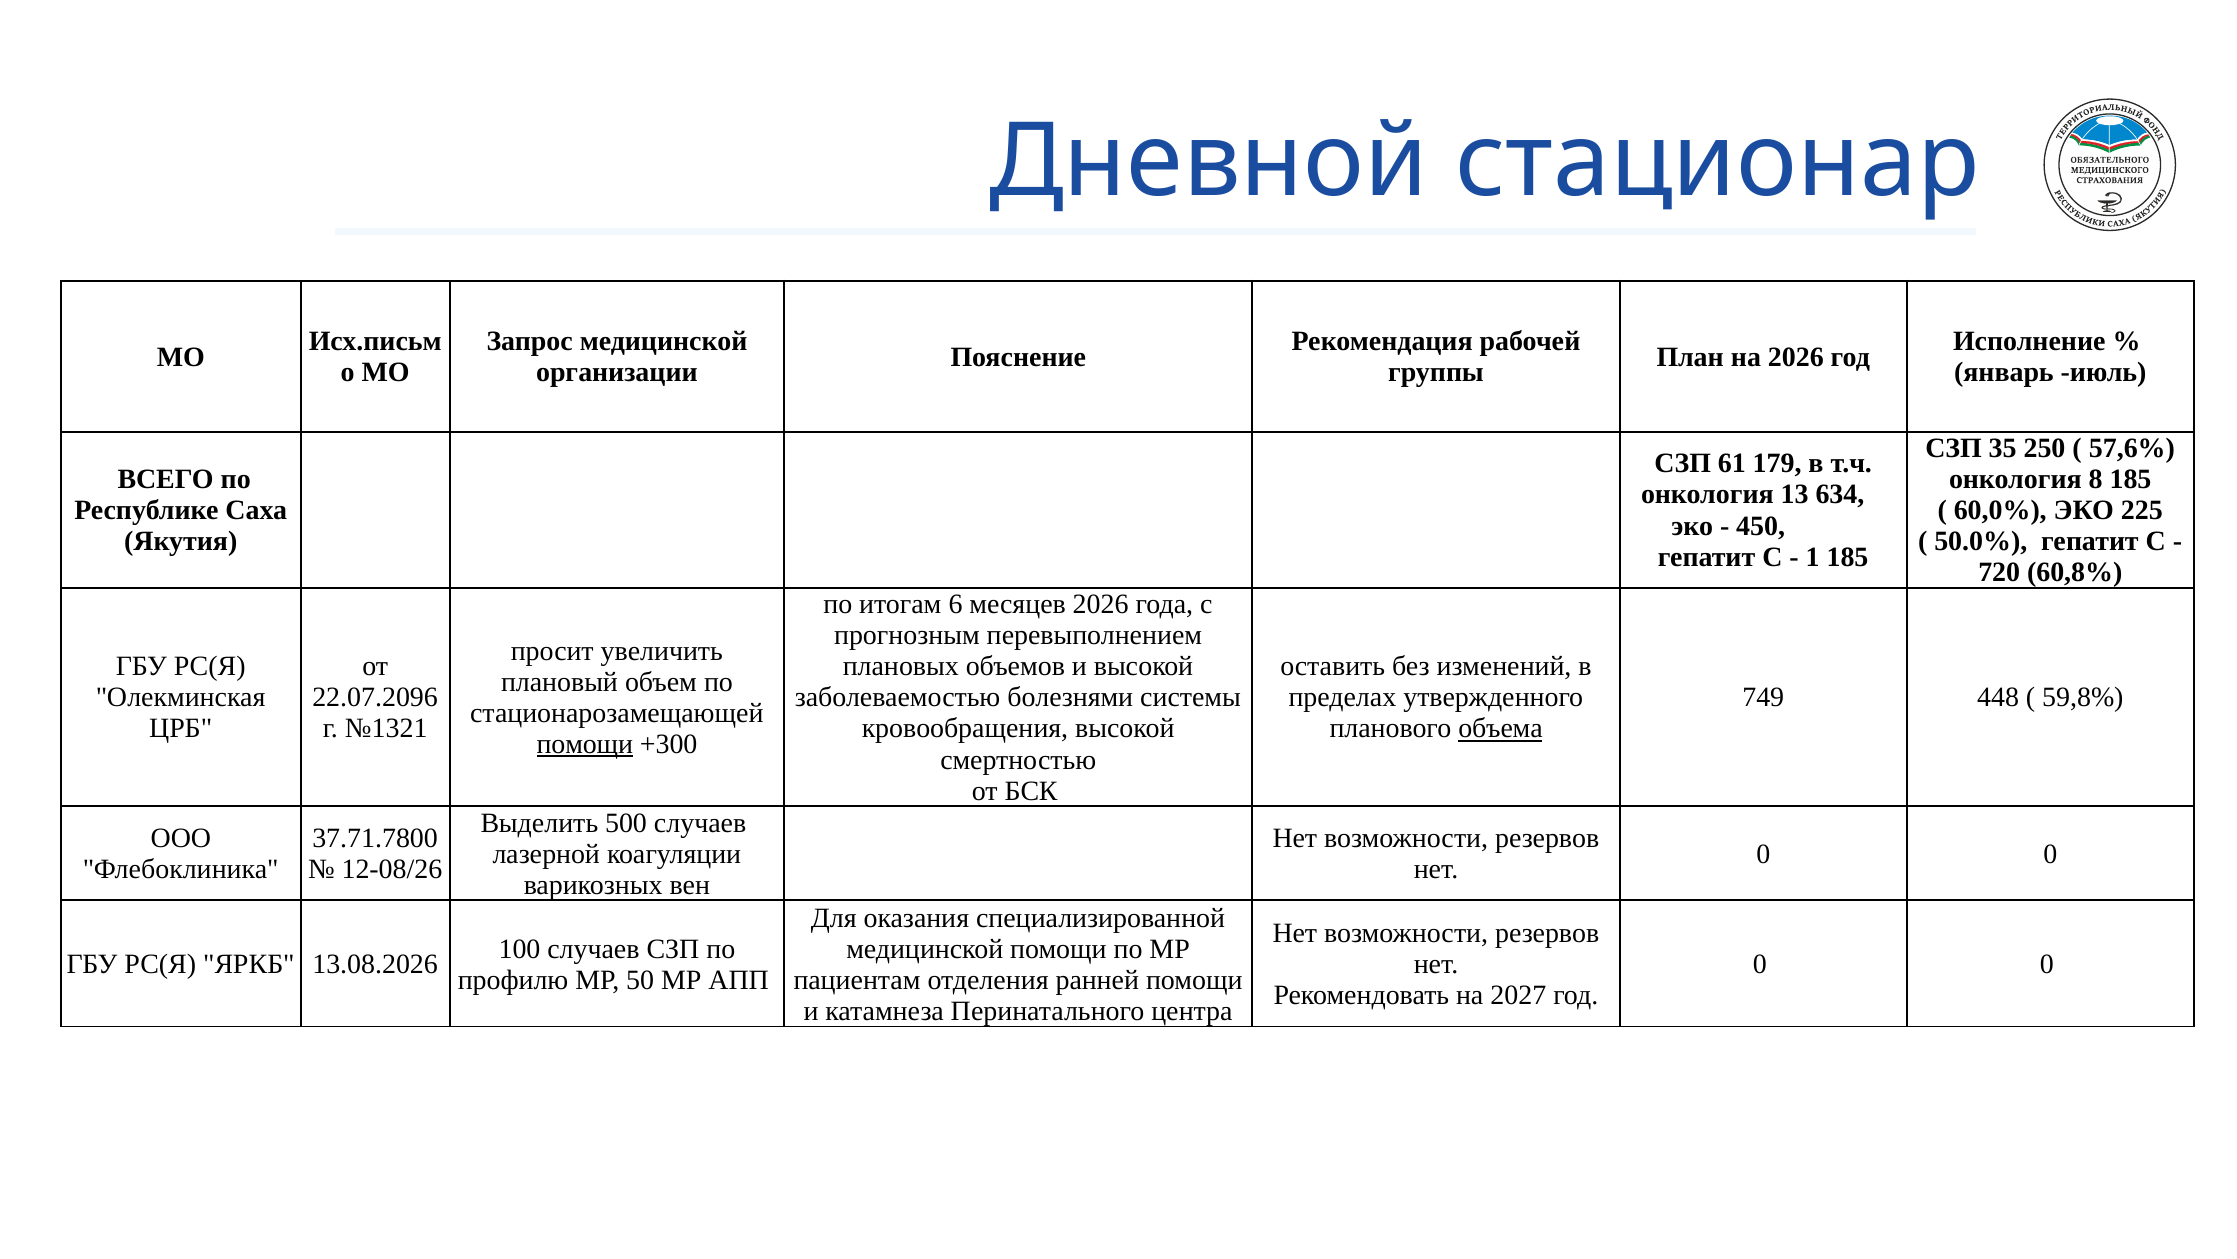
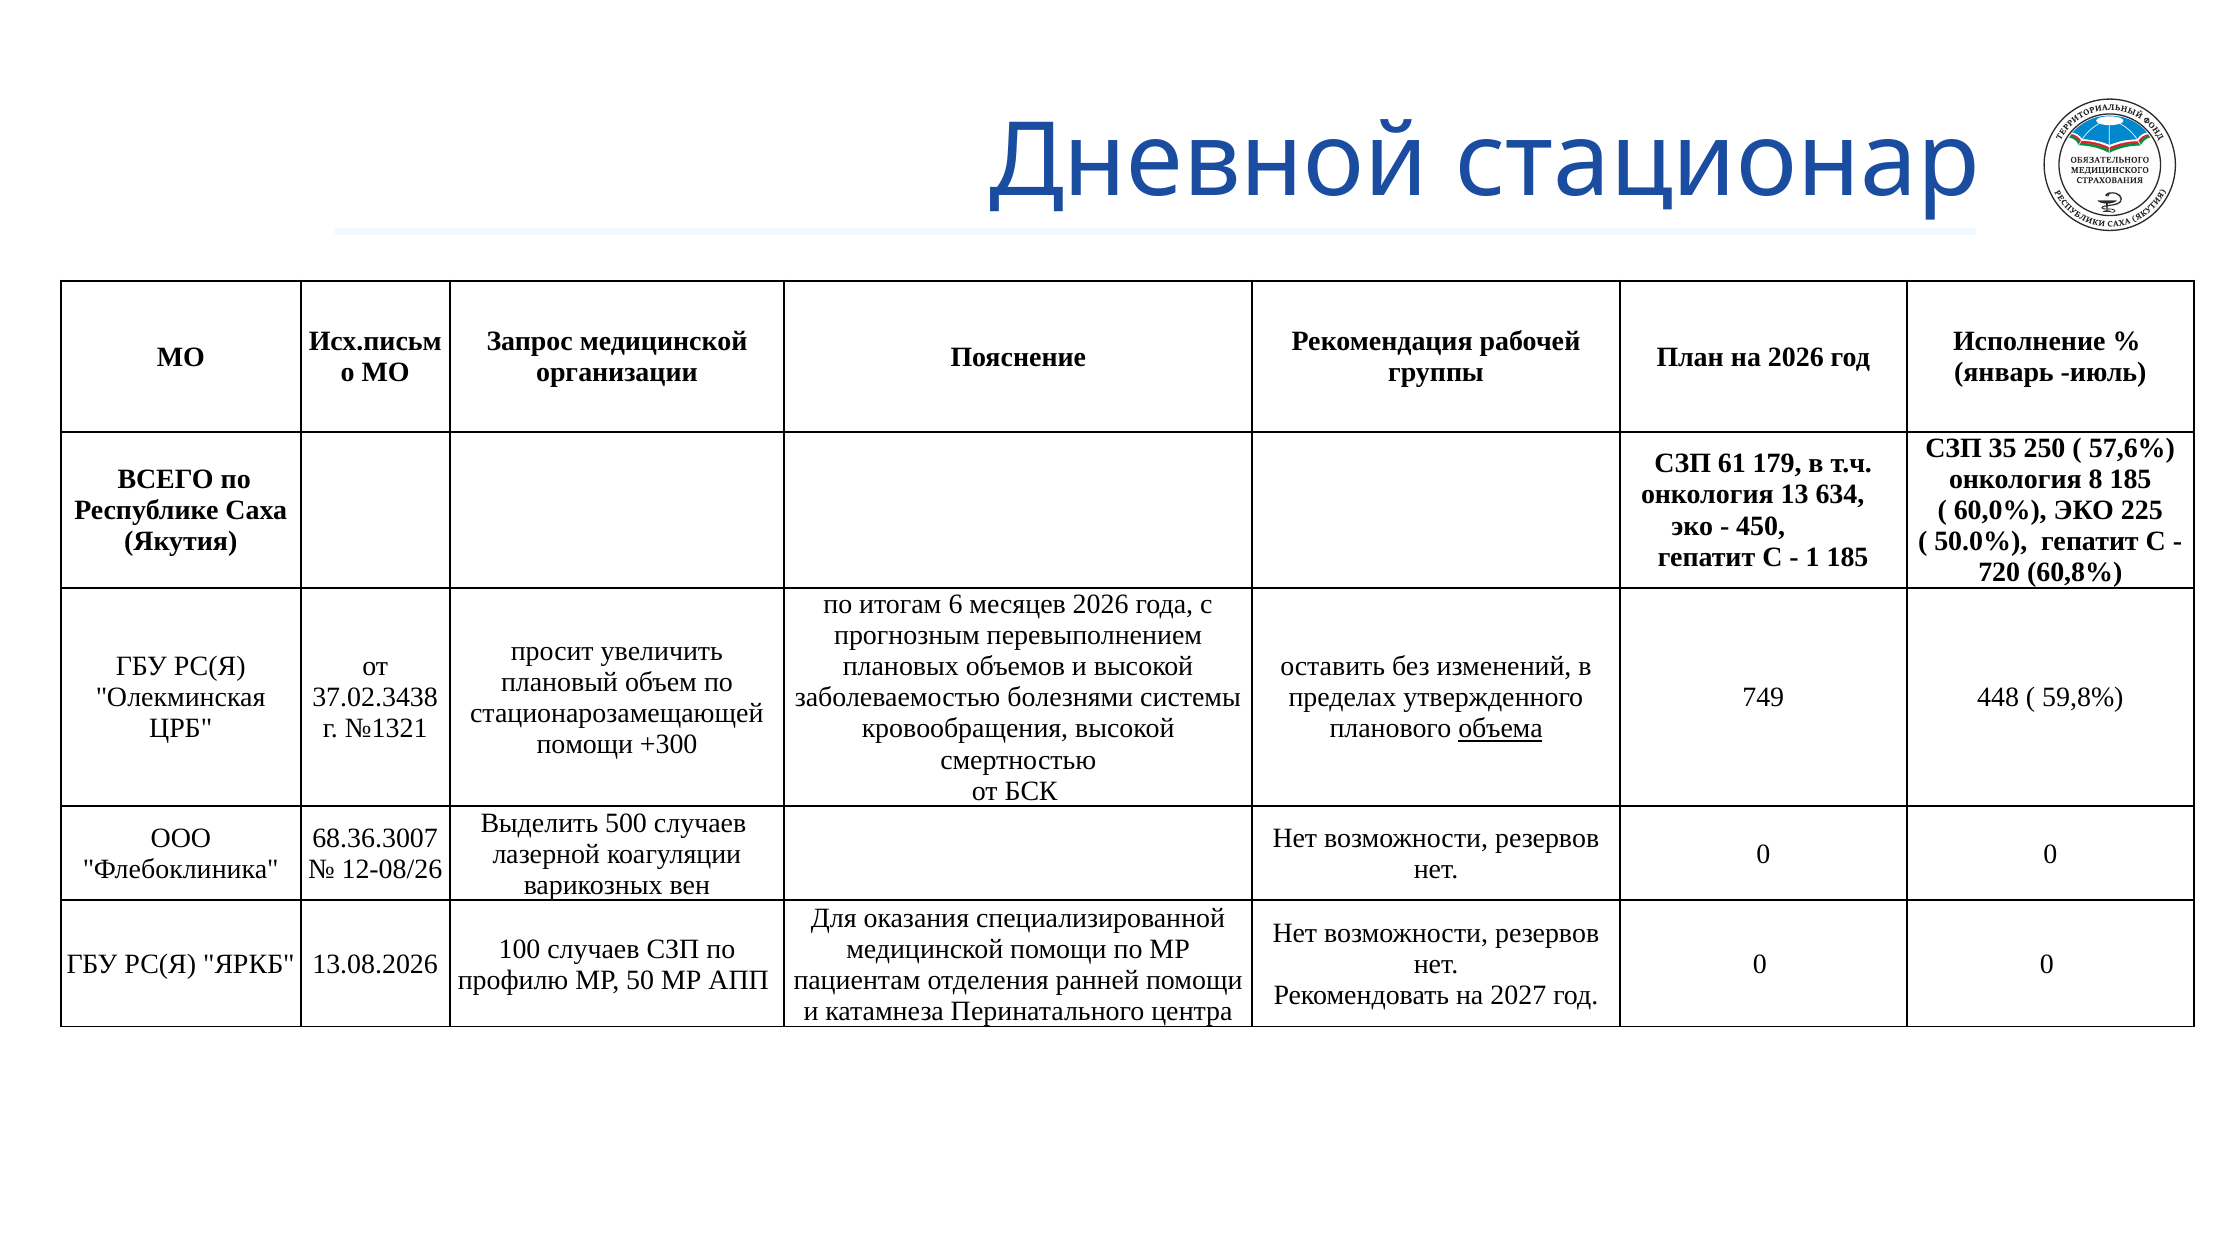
22.07.2096: 22.07.2096 -> 37.02.3438
помощи at (585, 744) underline: present -> none
37.71.7800: 37.71.7800 -> 68.36.3007
